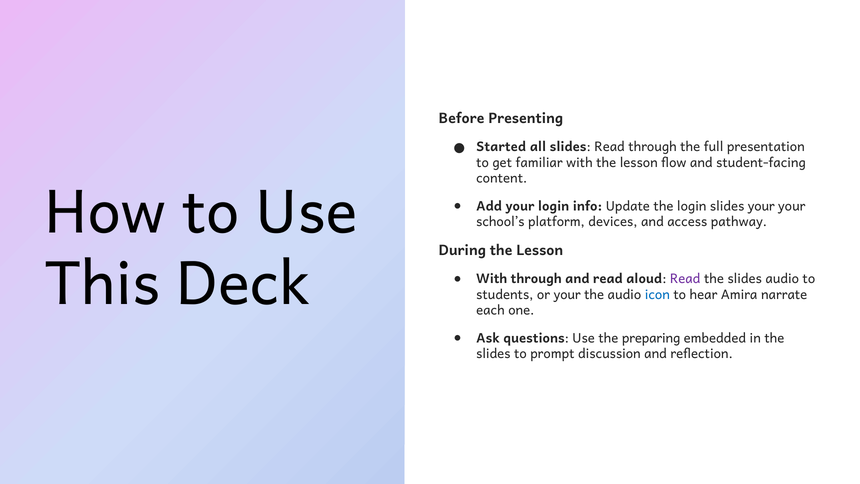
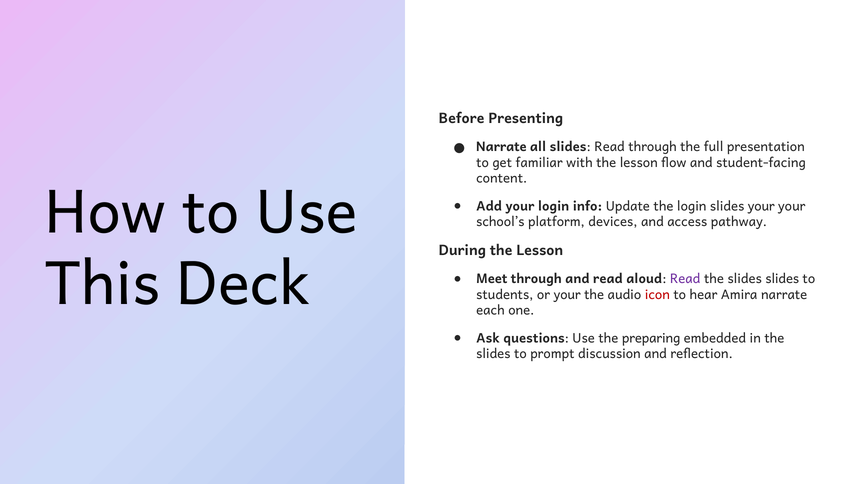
Started at (501, 147): Started -> Narrate
With at (492, 279): With -> Meet
slides audio: audio -> slides
icon colour: blue -> red
